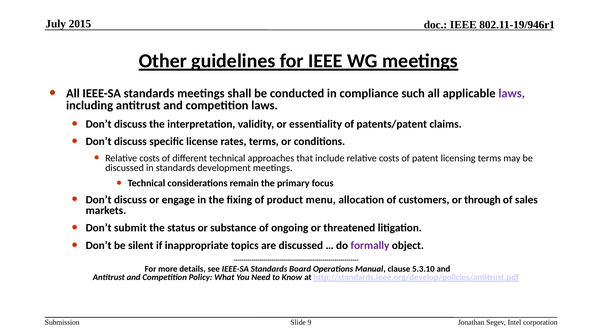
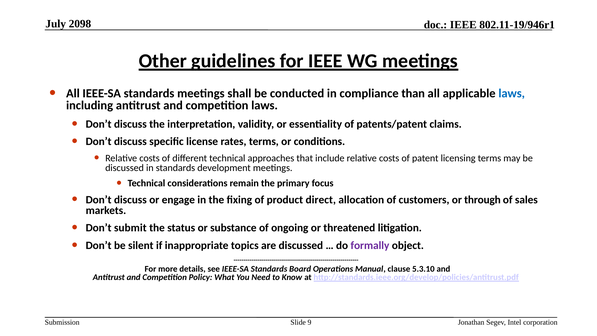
2015: 2015 -> 2098
such: such -> than
laws at (512, 93) colour: purple -> blue
menu: menu -> direct
